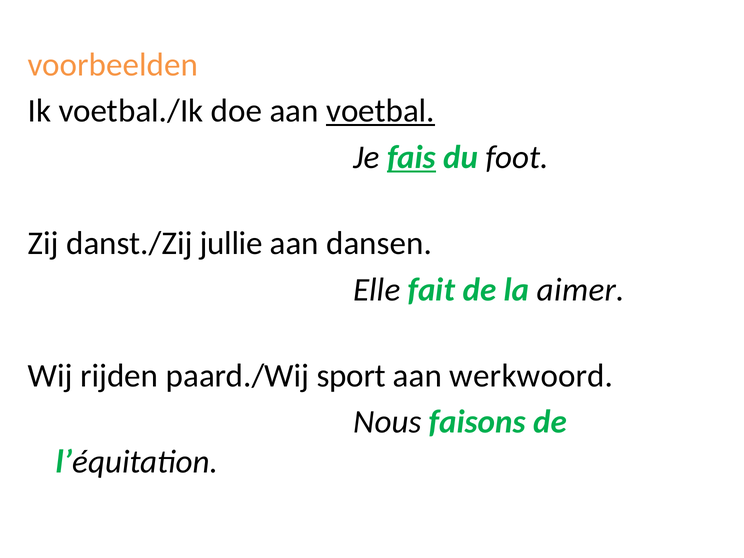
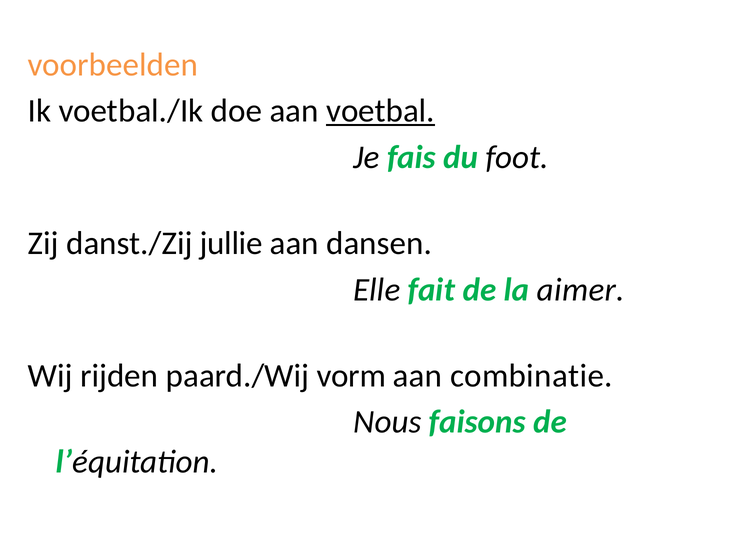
fais underline: present -> none
sport: sport -> vorm
werkwoord: werkwoord -> combinatie
